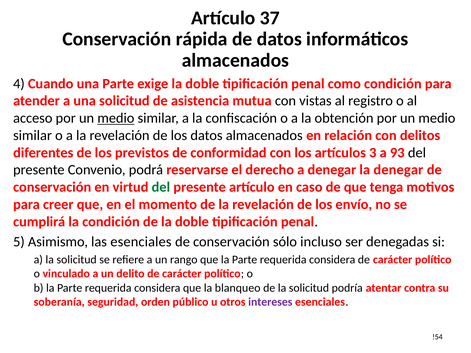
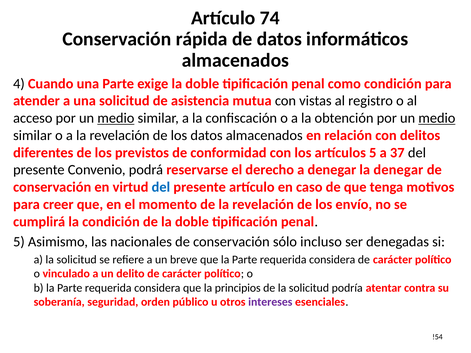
37: 37 -> 74
medio at (437, 118) underline: none -> present
artículos 3: 3 -> 5
93: 93 -> 37
del at (161, 187) colour: green -> blue
las esenciales: esenciales -> nacionales
rango: rango -> breve
blanqueo: blanqueo -> principios
